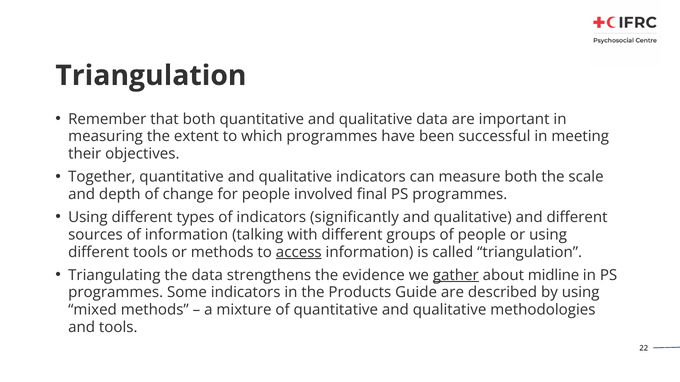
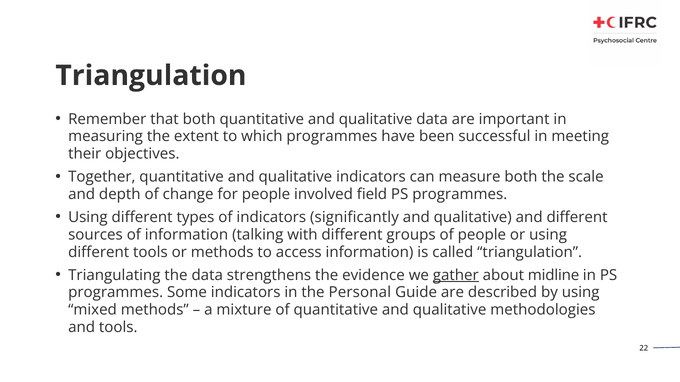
final: final -> field
access underline: present -> none
Products: Products -> Personal
